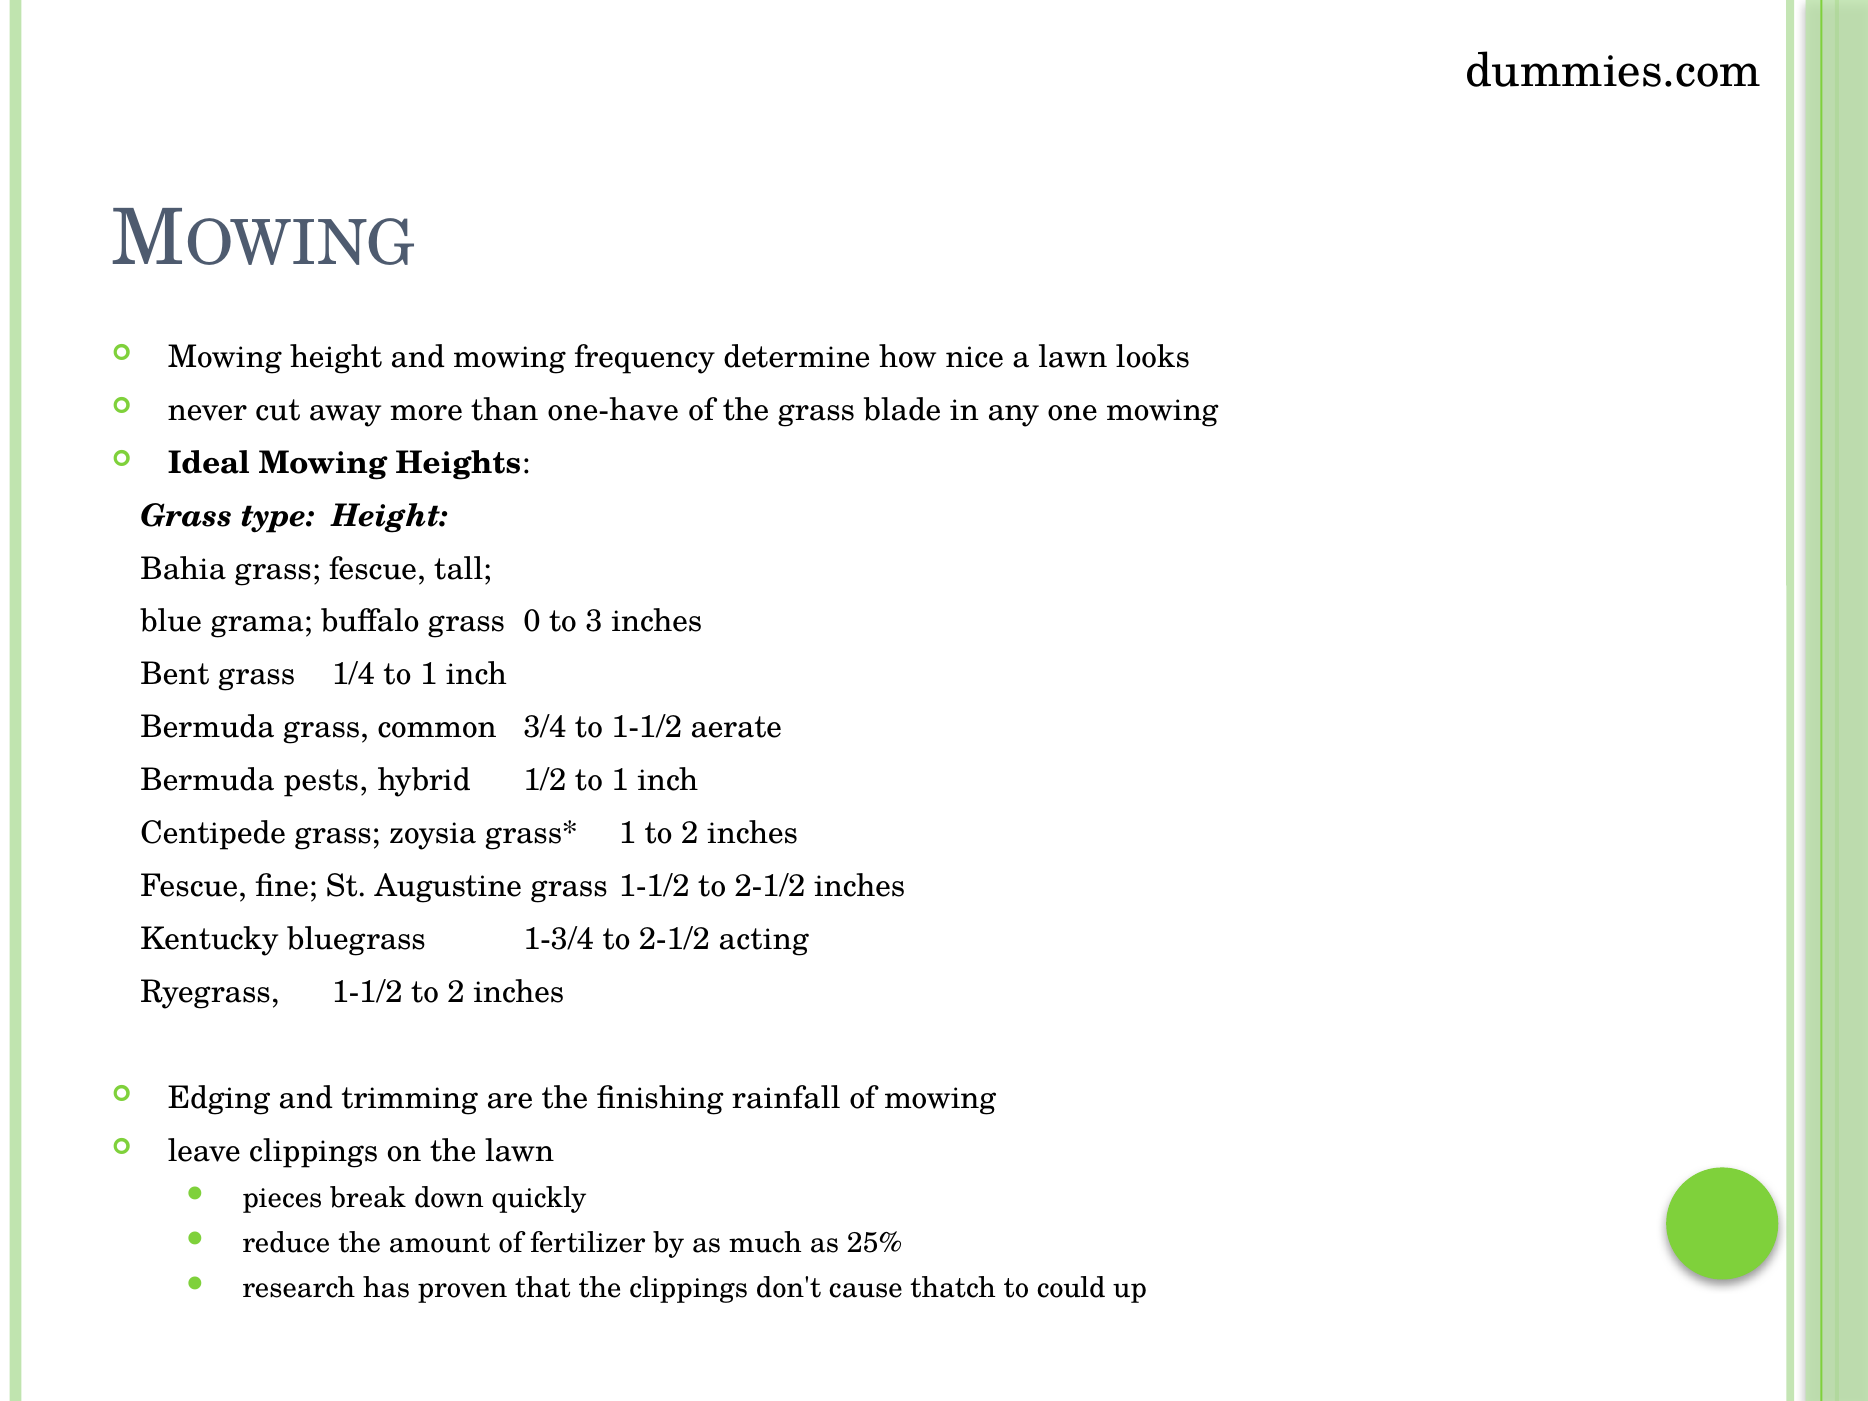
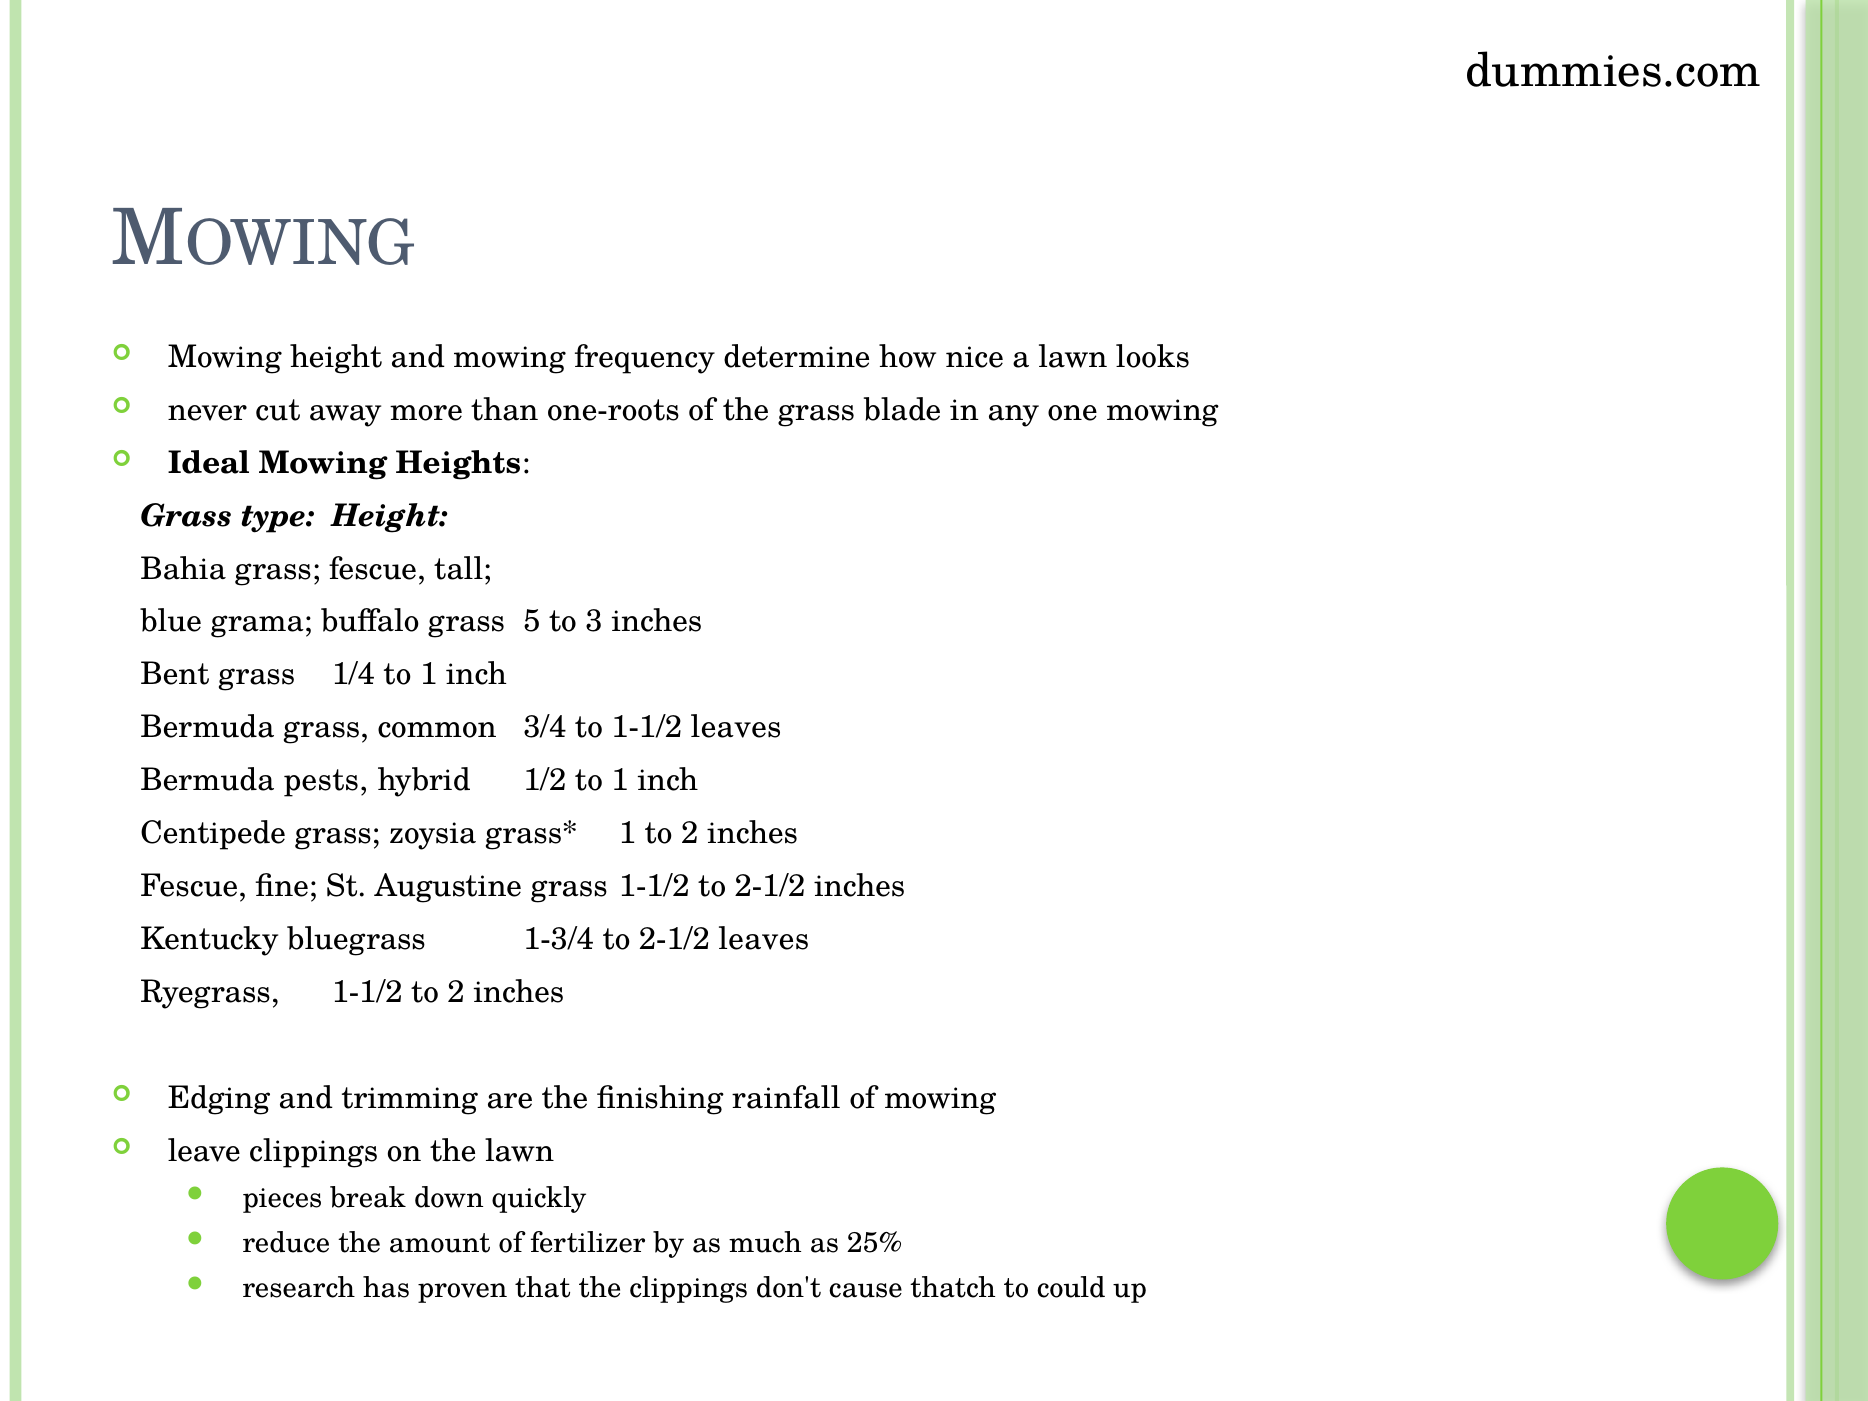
one-have: one-have -> one-roots
0: 0 -> 5
1-1/2 aerate: aerate -> leaves
2-1/2 acting: acting -> leaves
